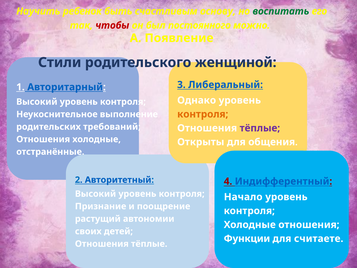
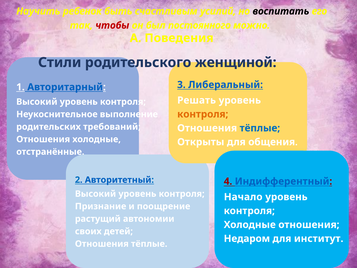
основу: основу -> усилий
воспитать colour: green -> black
Появление: Появление -> Поведения
Однако: Однако -> Решать
тёплые at (260, 128) colour: purple -> blue
Функции: Функции -> Недаром
считаете: считаете -> институт
